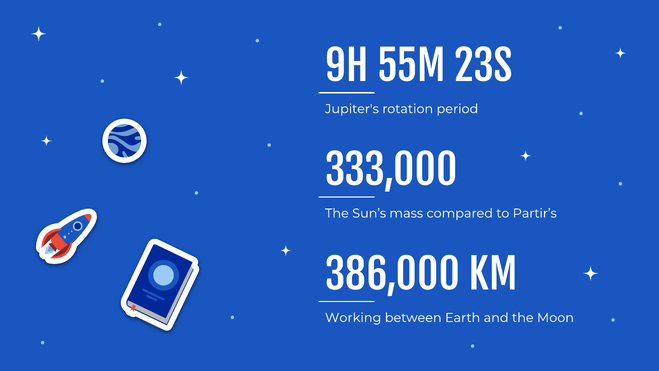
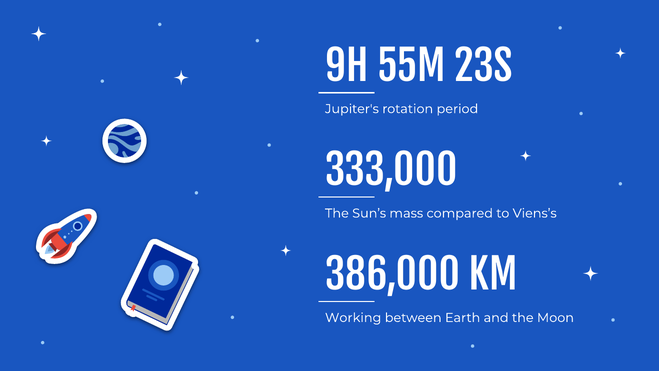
Partir’s: Partir’s -> Viens’s
